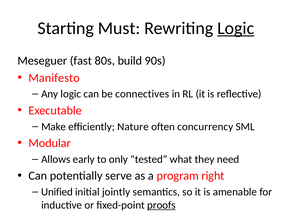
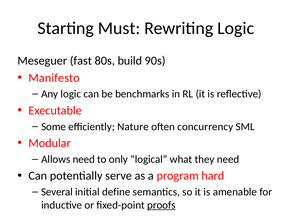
Logic at (236, 28) underline: present -> none
connectives: connectives -> benchmarks
Make: Make -> Some
Allows early: early -> need
tested: tested -> logical
right: right -> hard
Unified: Unified -> Several
jointly: jointly -> define
